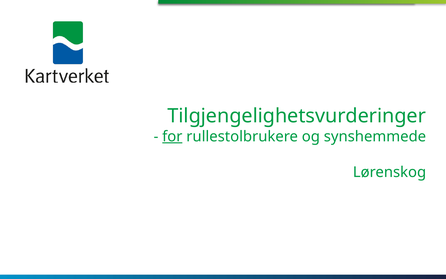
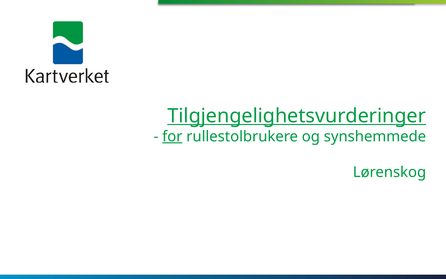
Tilgjengelighetsvurderinger underline: none -> present
